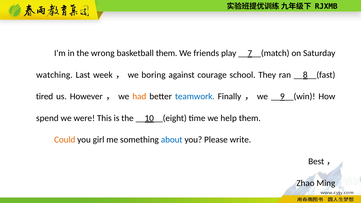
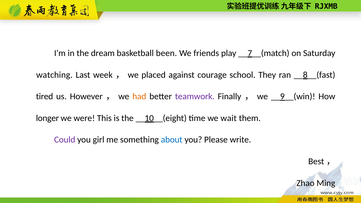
wrong: wrong -> dream
basketball them: them -> been
boring: boring -> placed
teamwork colour: blue -> purple
spend: spend -> longer
help: help -> wait
Could colour: orange -> purple
